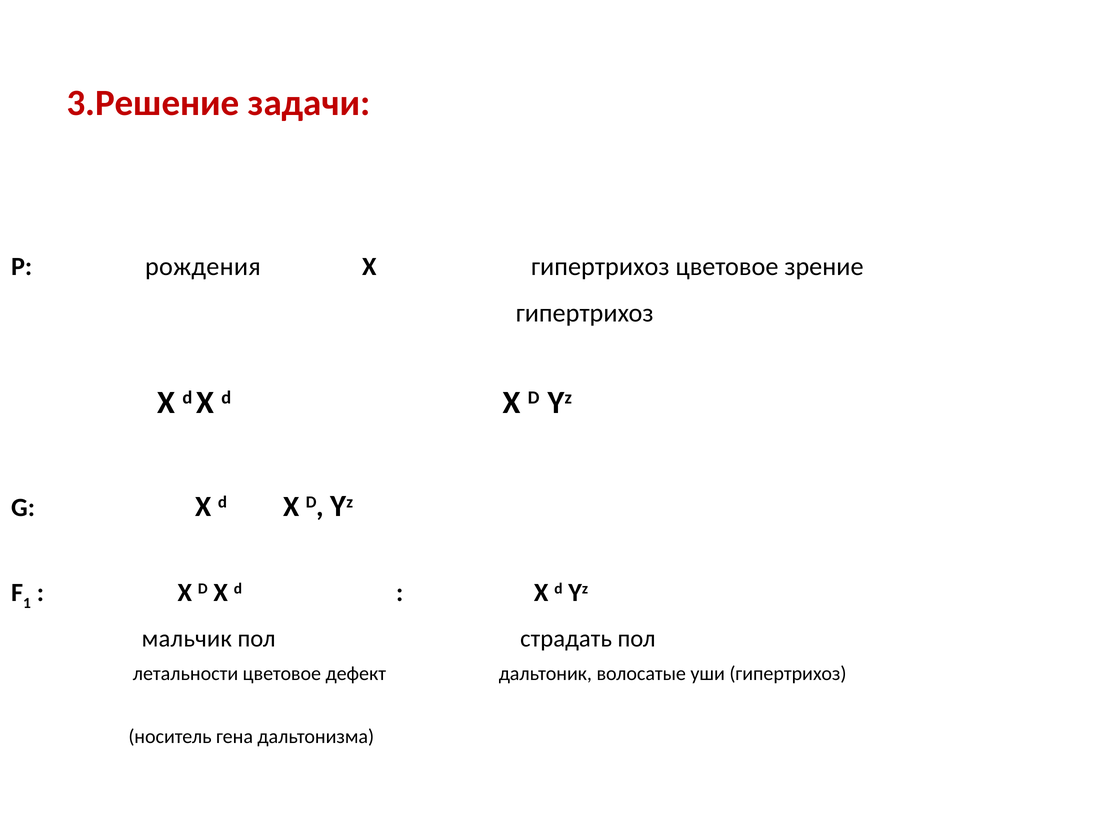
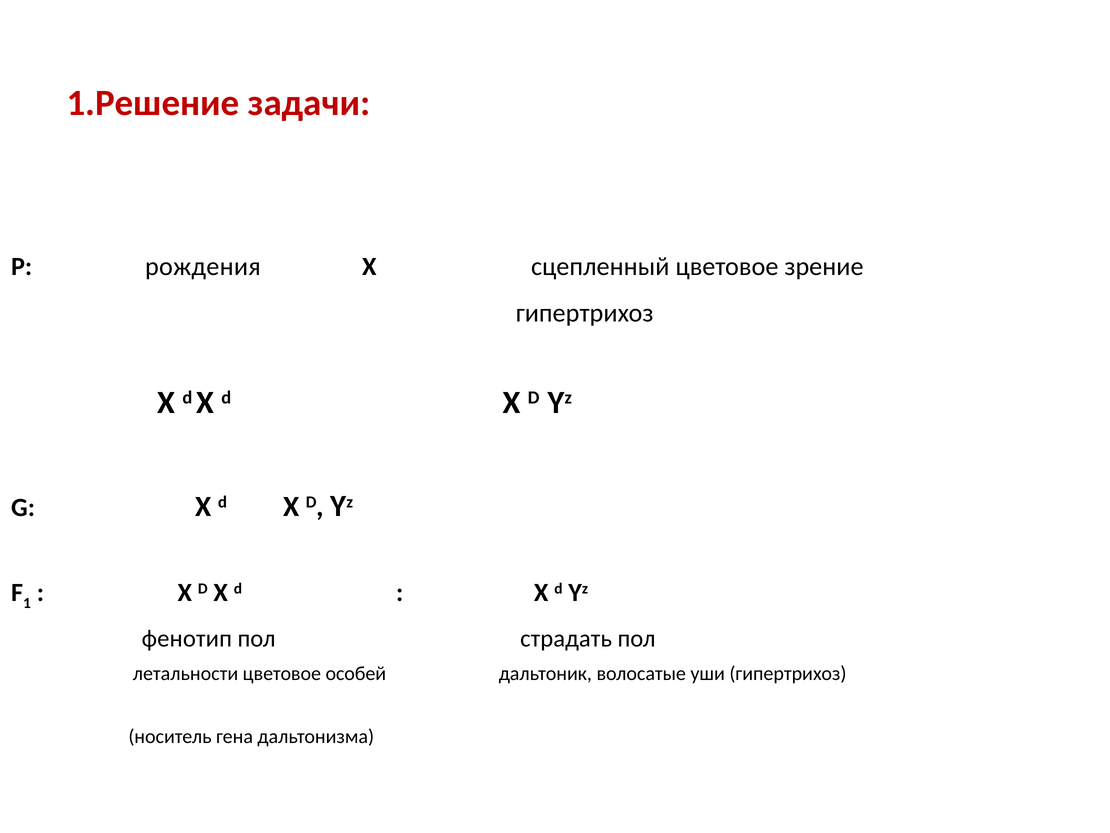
3.Решение: 3.Решение -> 1.Решение
гипертрихоз at (600, 266): гипертрихоз -> сцепленный
мальчик: мальчик -> фенотип
дефект: дефект -> особей
